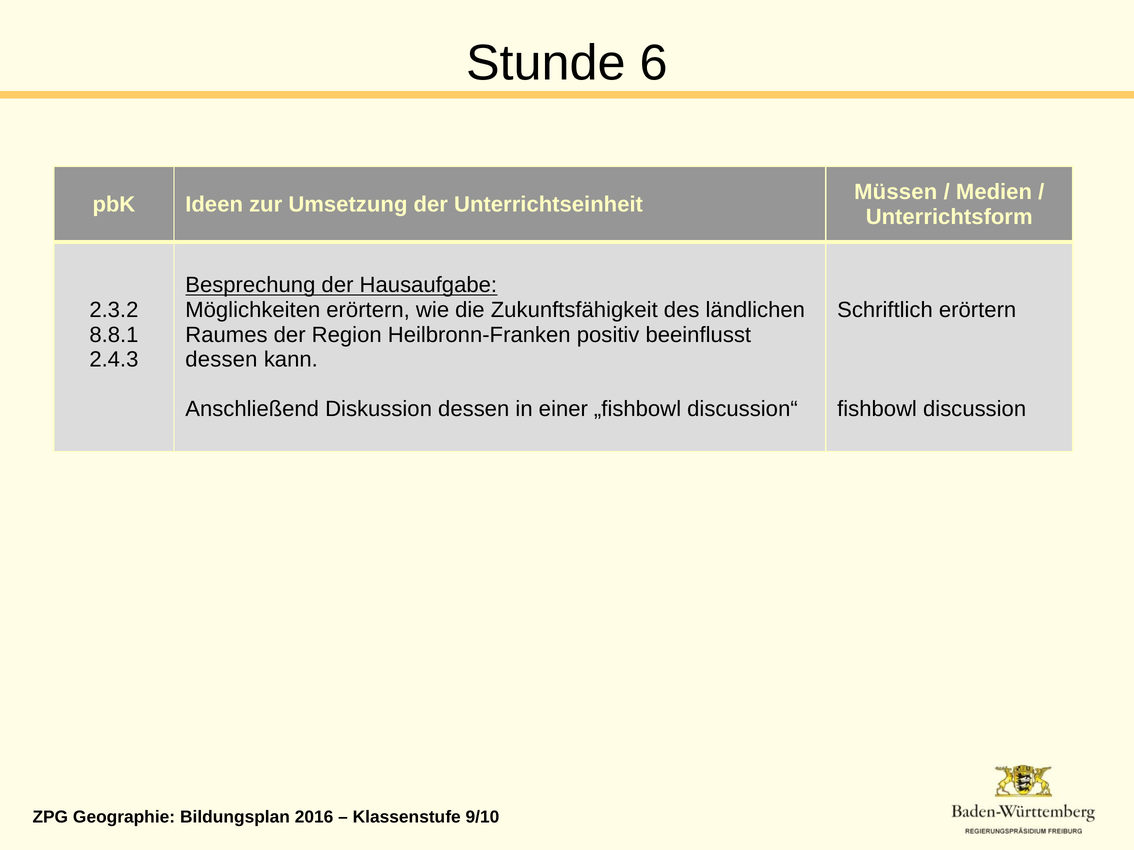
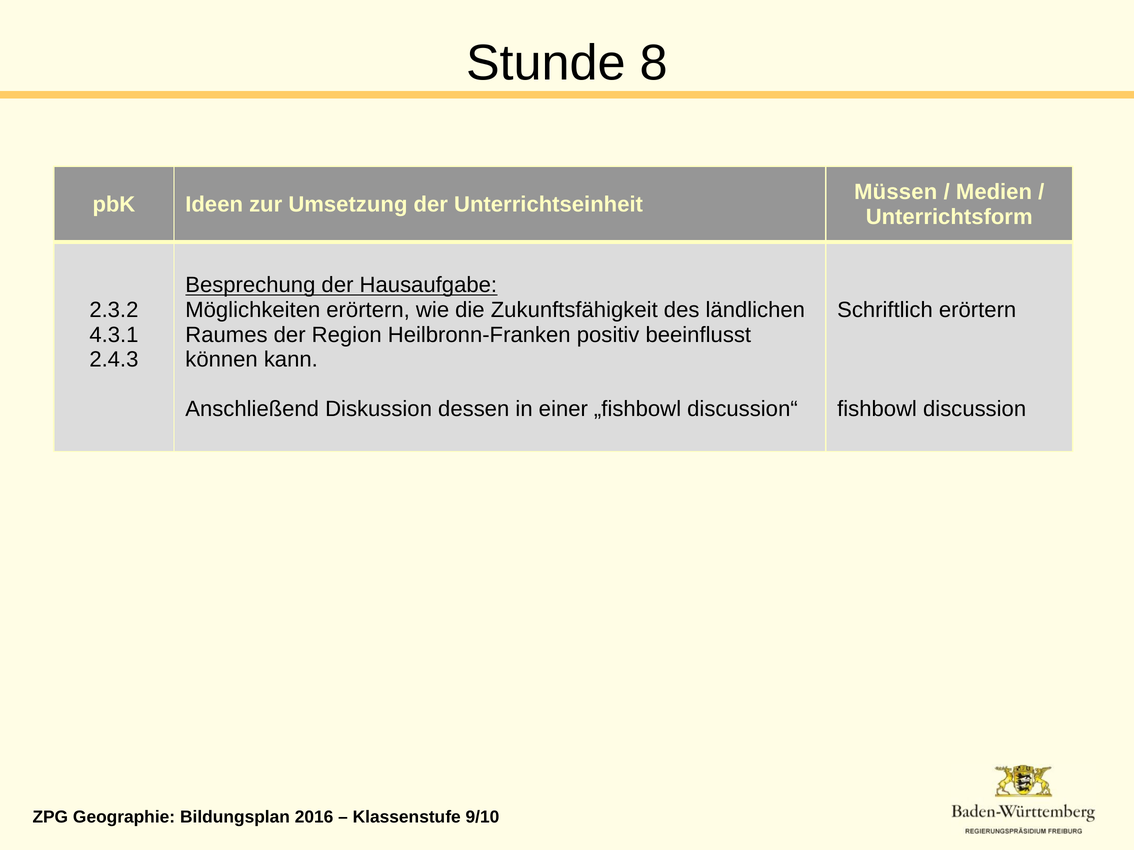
6: 6 -> 8
8.8.1: 8.8.1 -> 4.3.1
dessen at (221, 360): dessen -> können
